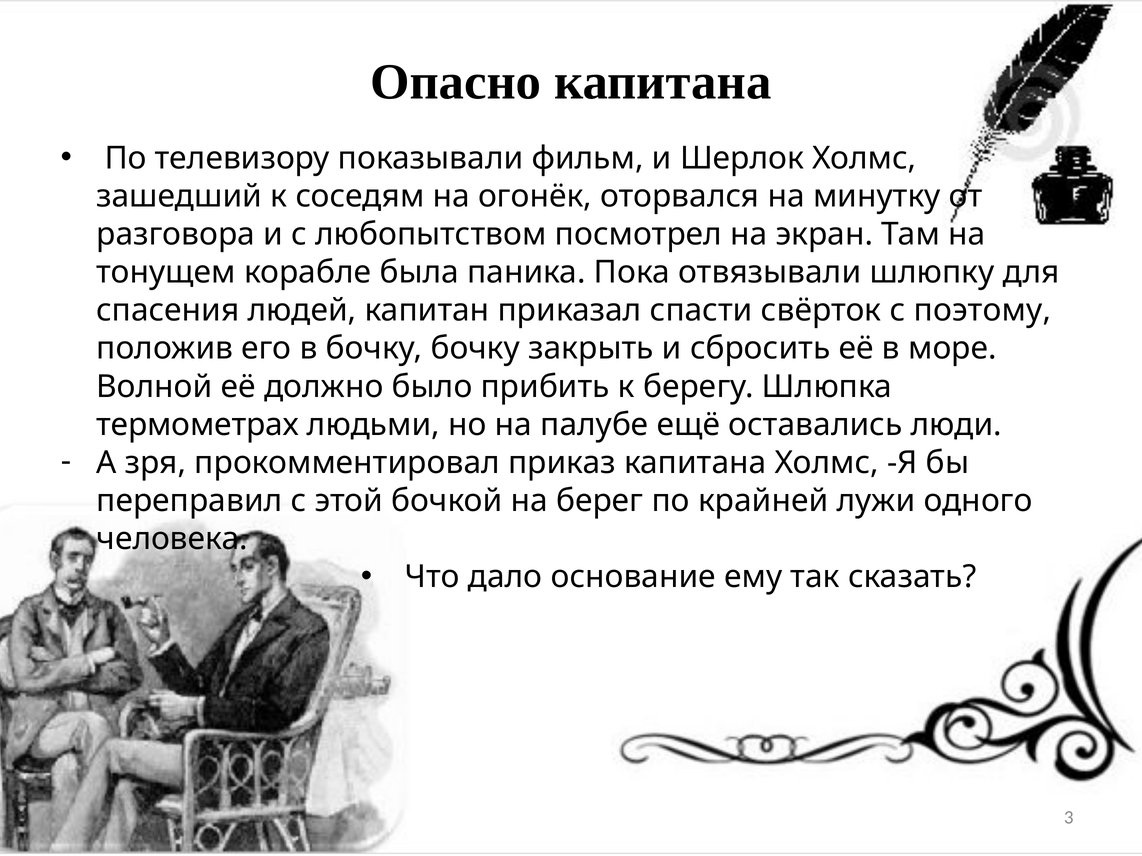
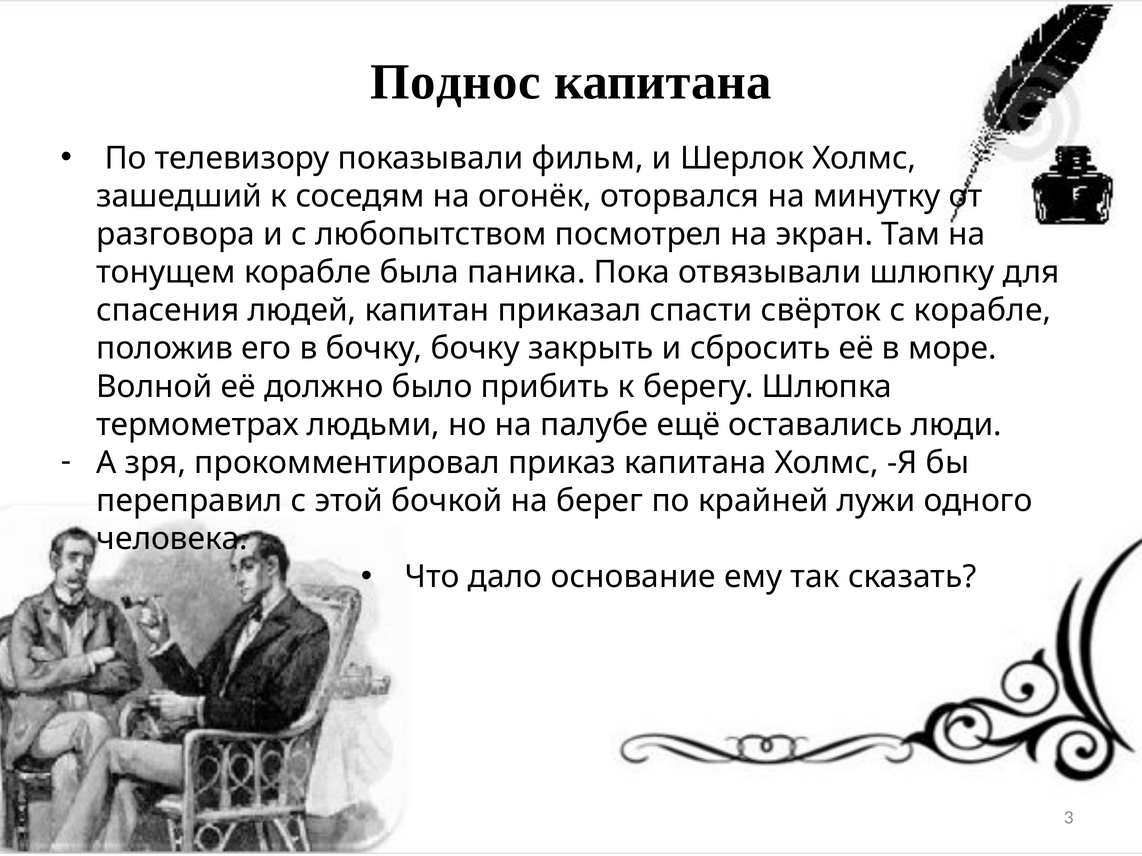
Опасно: Опасно -> Поднос
с поэтому: поэтому -> корабле
